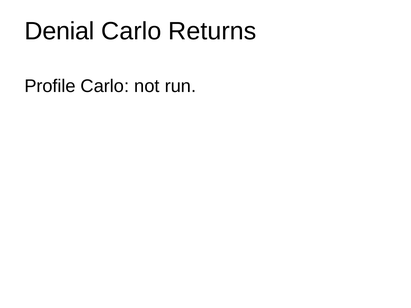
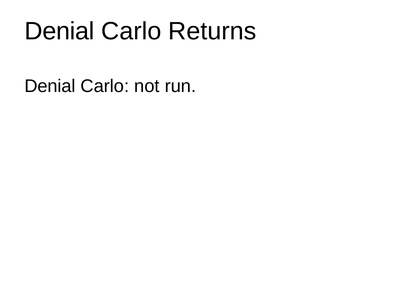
Profile at (50, 86): Profile -> Denial
